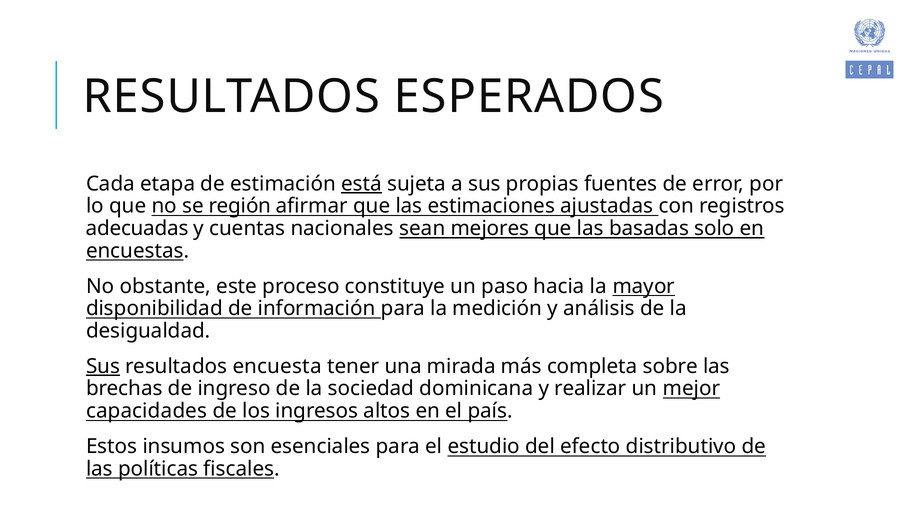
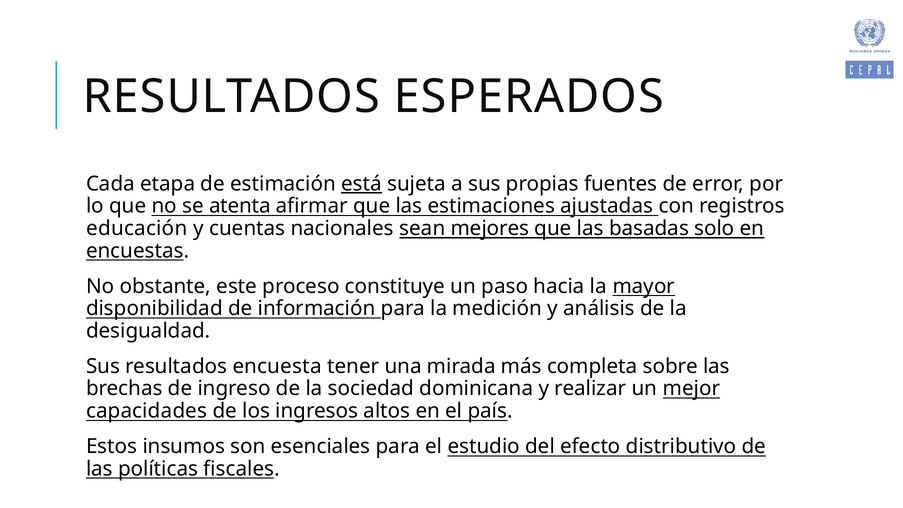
región: región -> atenta
adecuadas: adecuadas -> educación
Sus at (103, 366) underline: present -> none
